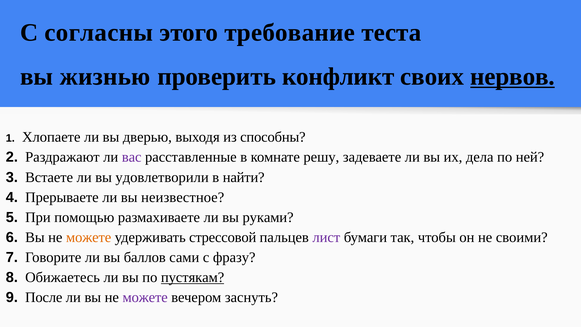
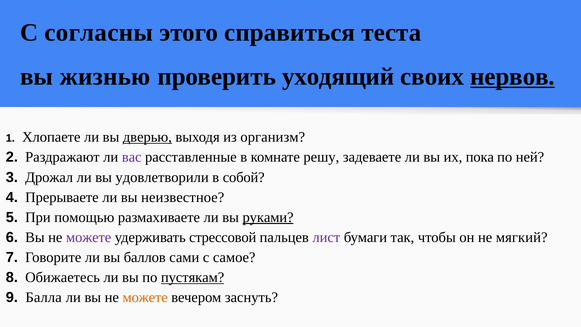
требование: требование -> справиться
конфликт: конфликт -> уходящий
дверью underline: none -> present
способны: способны -> организм
дела: дела -> пока
Встаете: Встаете -> Дрожал
найти: найти -> собой
руками underline: none -> present
можете at (89, 237) colour: orange -> purple
своими: своими -> мягкий
фразу: фразу -> самое
После: После -> Балла
можете at (145, 297) colour: purple -> orange
